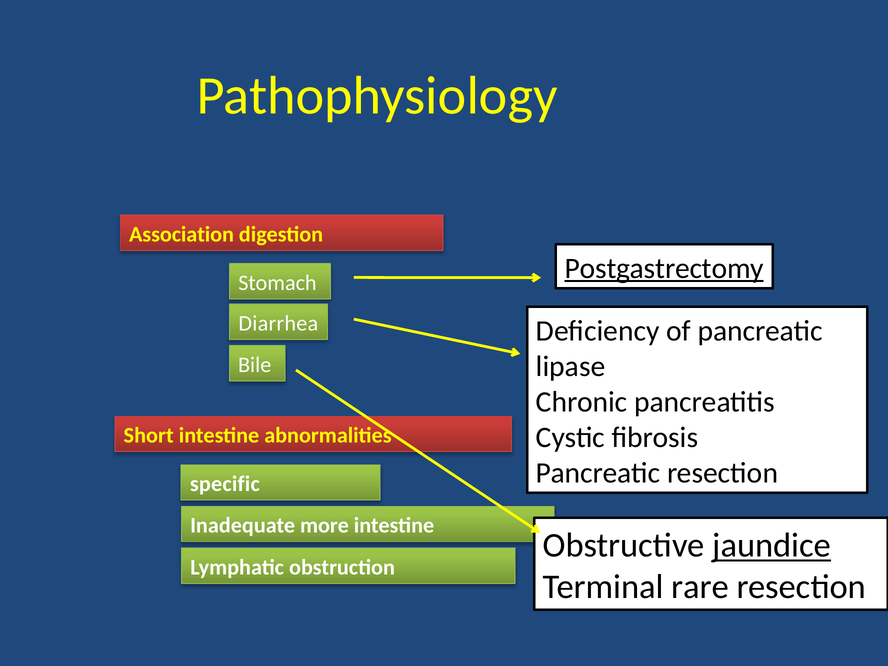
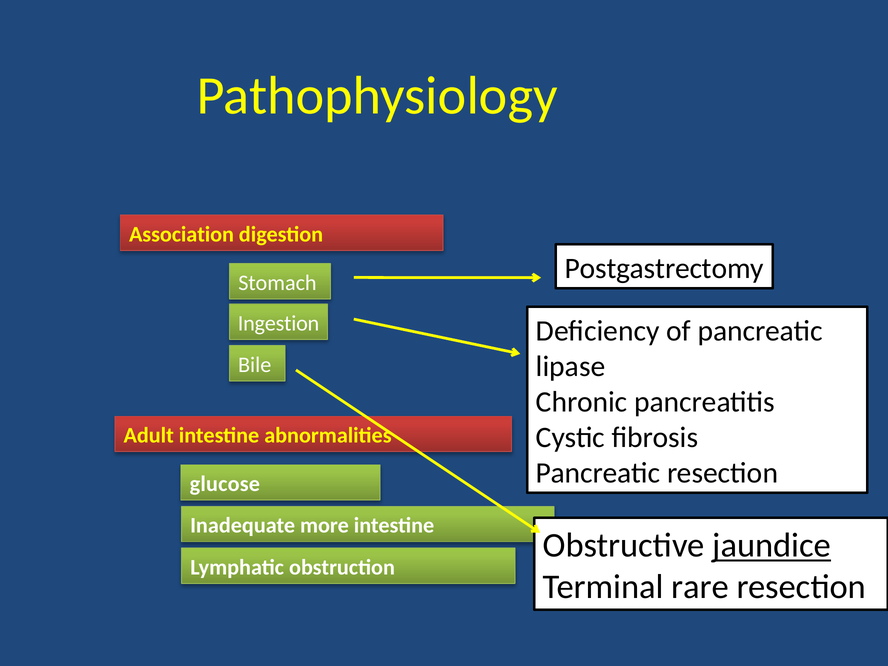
Postgastrectomy underline: present -> none
Diarrhea: Diarrhea -> Ingestion
Short: Short -> Adult
specific: specific -> glucose
